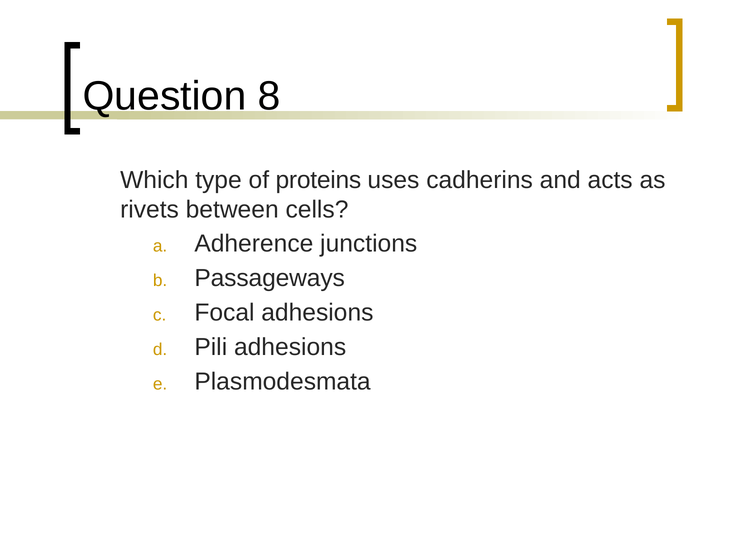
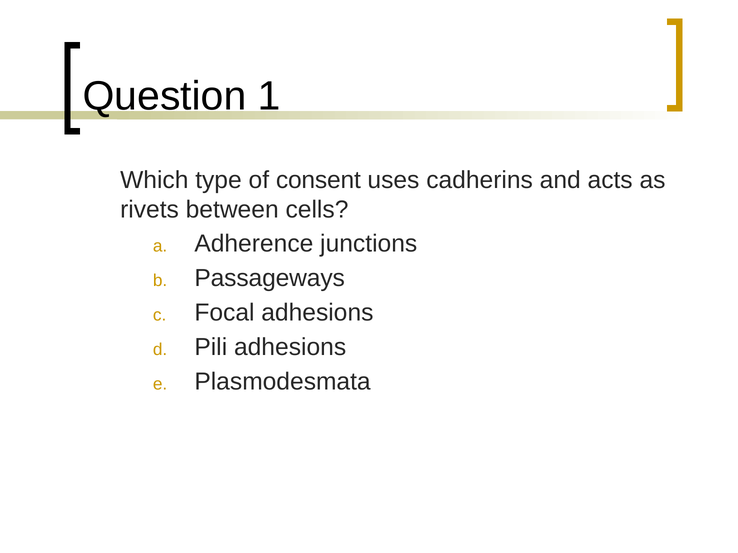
8: 8 -> 1
proteins: proteins -> consent
